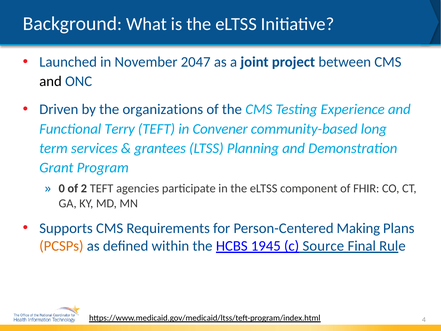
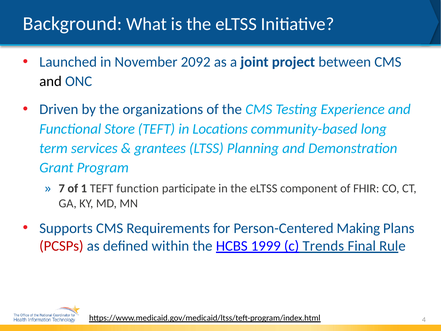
2047: 2047 -> 2092
Terry: Terry -> Store
Convener: Convener -> Locations
0: 0 -> 7
2: 2 -> 1
agencies: agencies -> function
PCSPs colour: orange -> red
1945: 1945 -> 1999
Source: Source -> Trends
